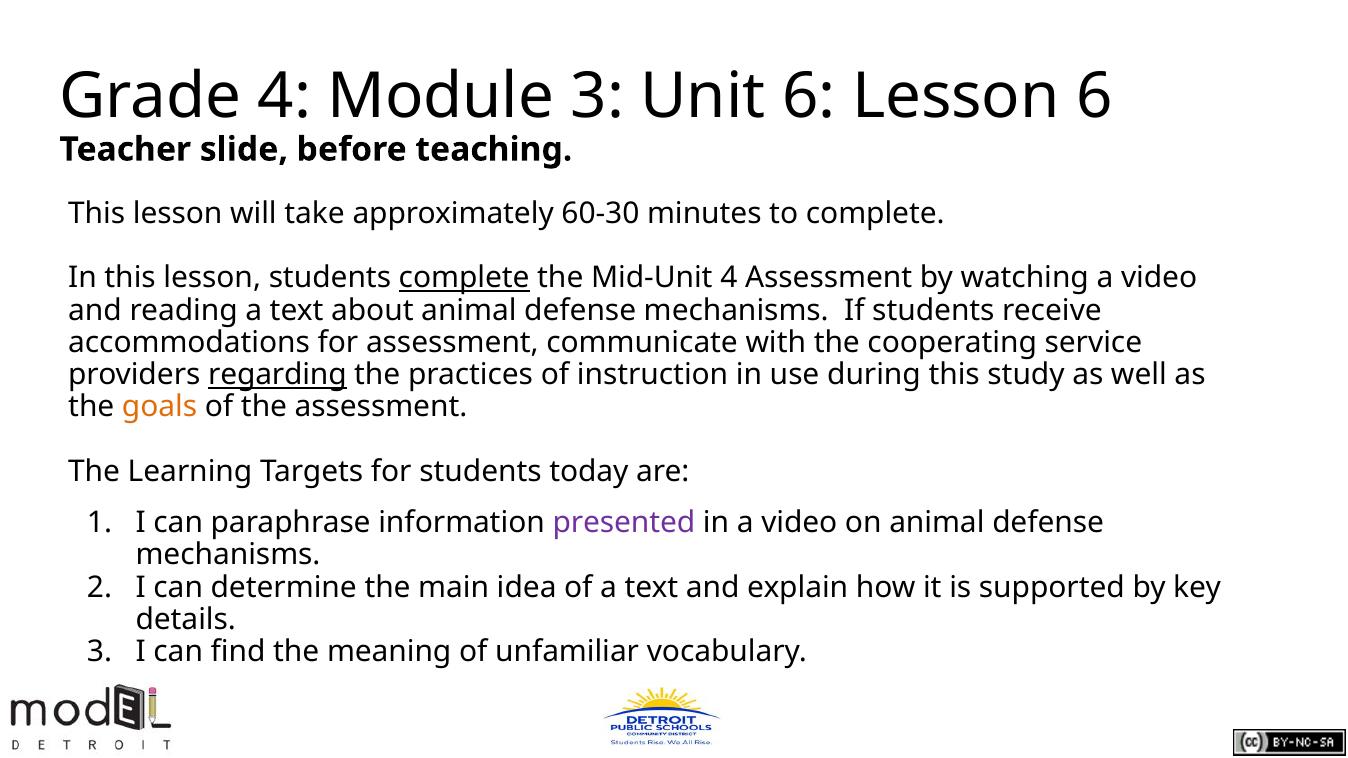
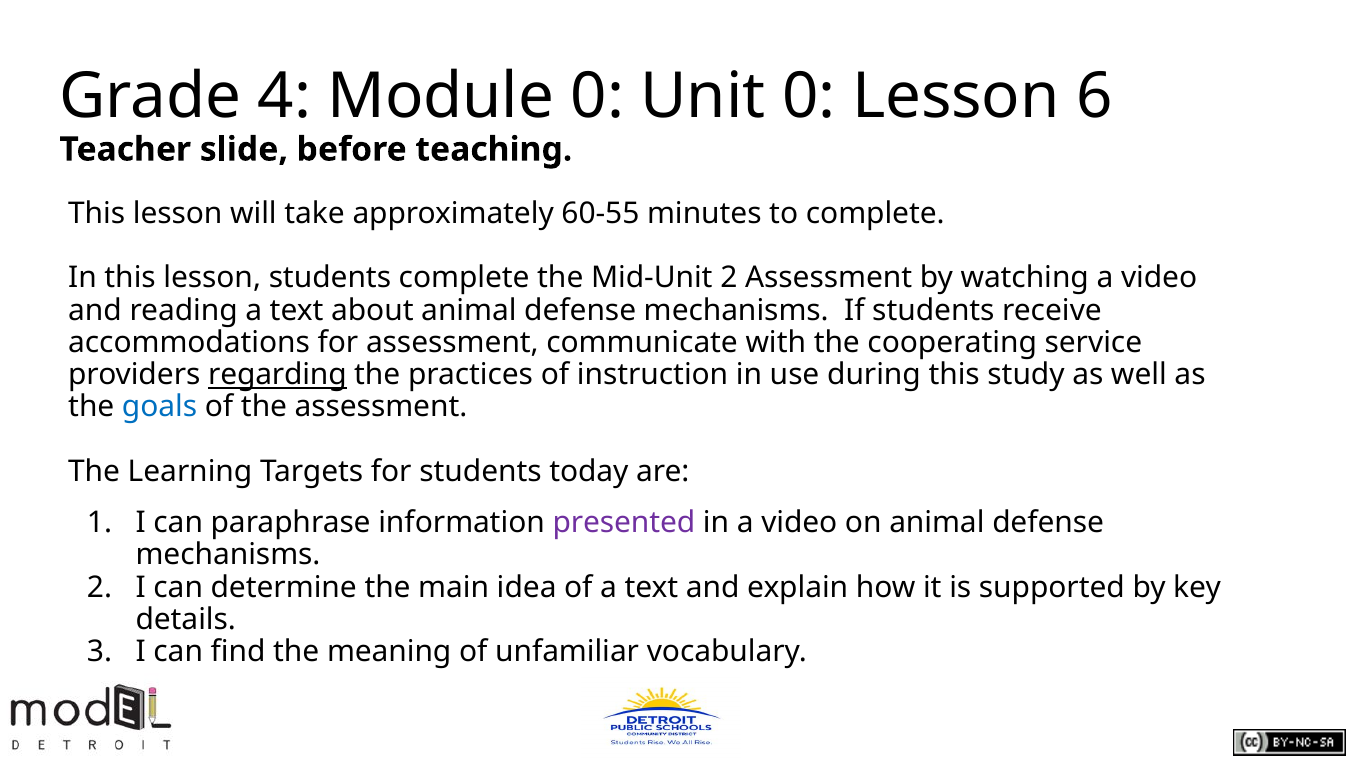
Module 3: 3 -> 0
Unit 6: 6 -> 0
60-30: 60-30 -> 60-55
complete at (464, 278) underline: present -> none
Mid-Unit 4: 4 -> 2
goals colour: orange -> blue
